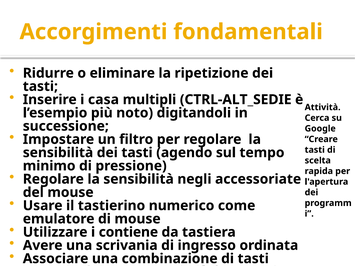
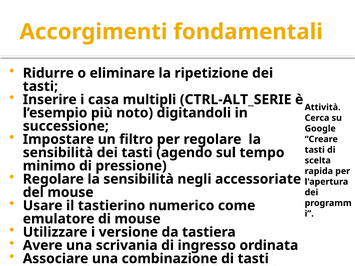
CTRL-ALT_SEDIE: CTRL-ALT_SEDIE -> CTRL-ALT_SERIE
contiene: contiene -> versione
